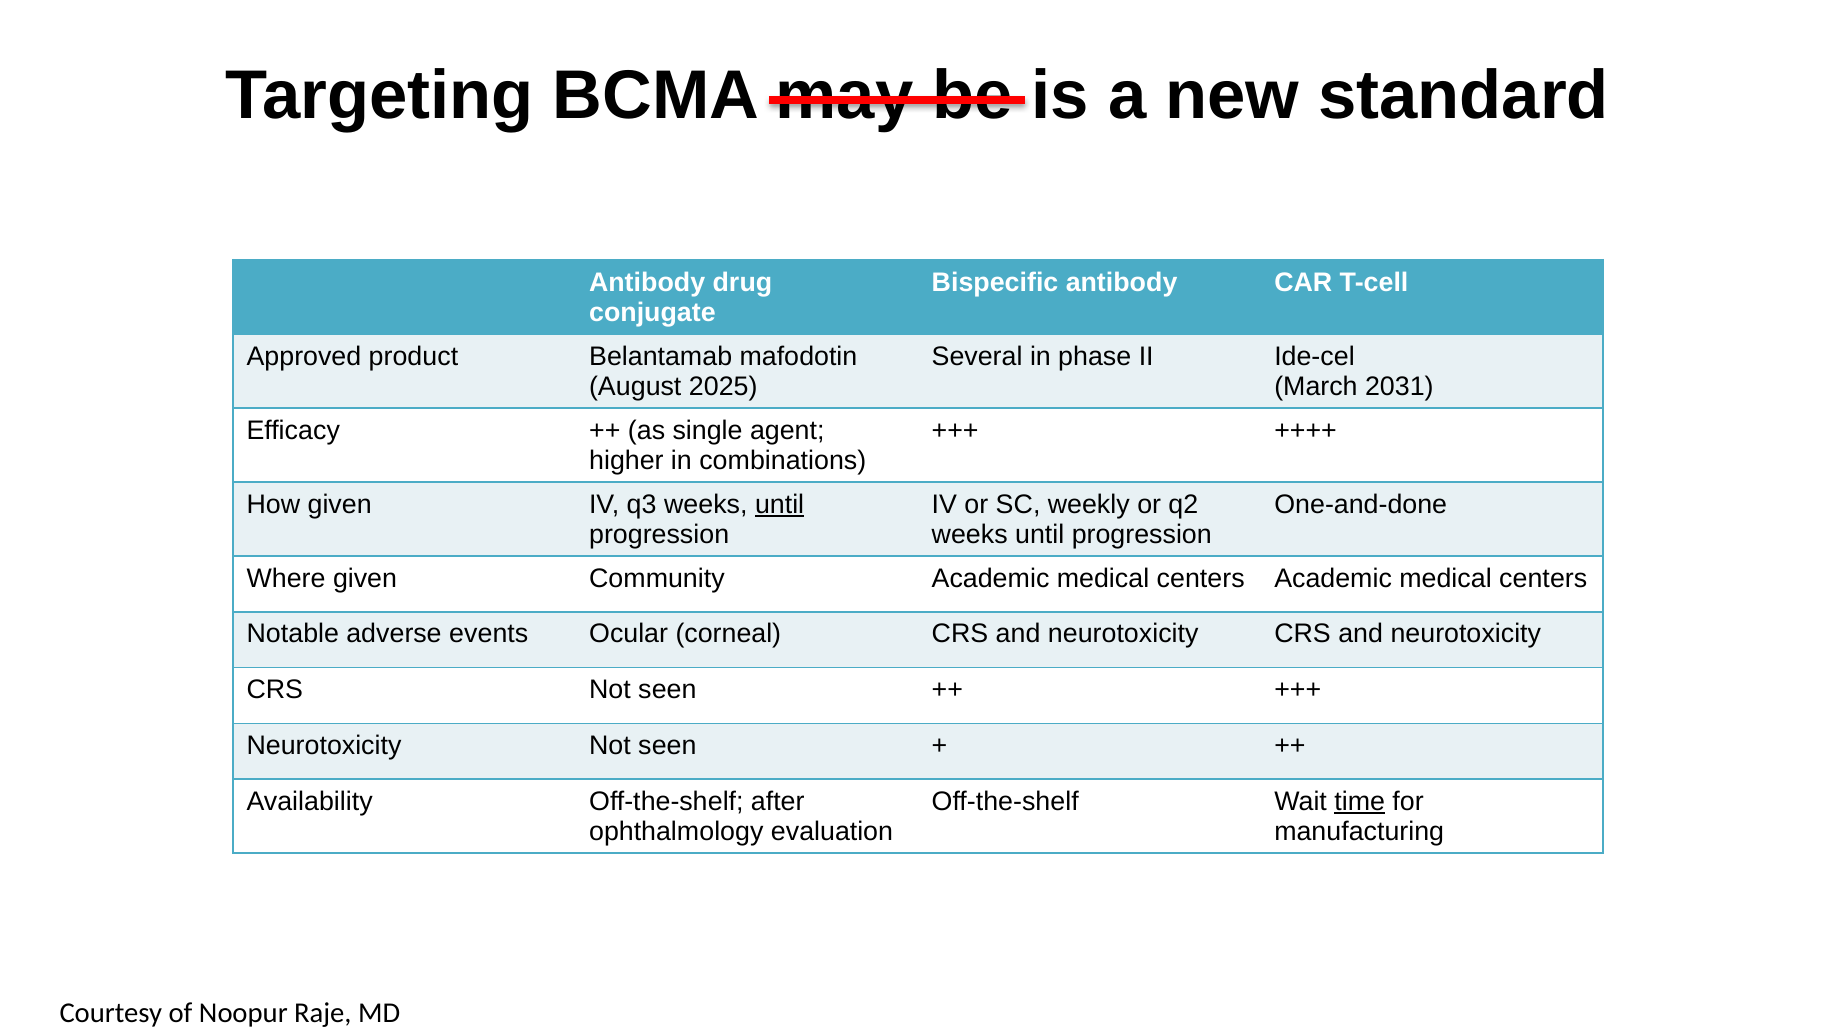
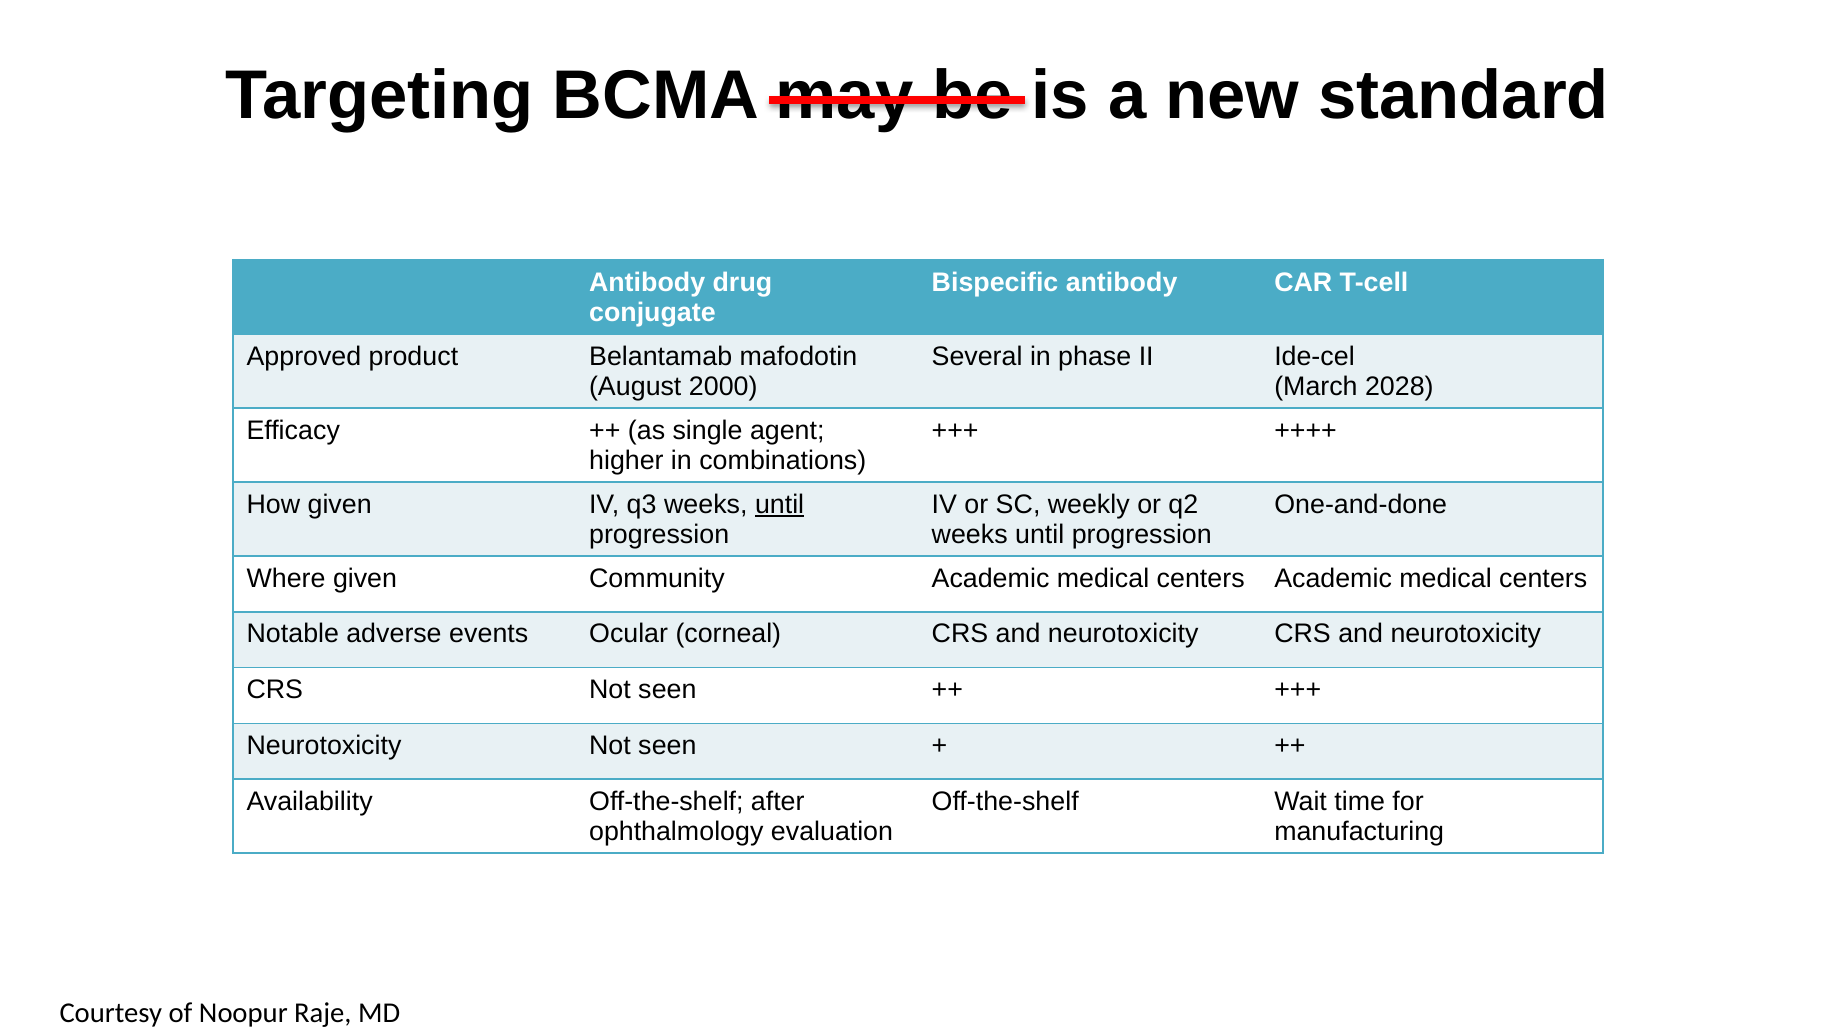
2025: 2025 -> 2000
2031: 2031 -> 2028
time underline: present -> none
